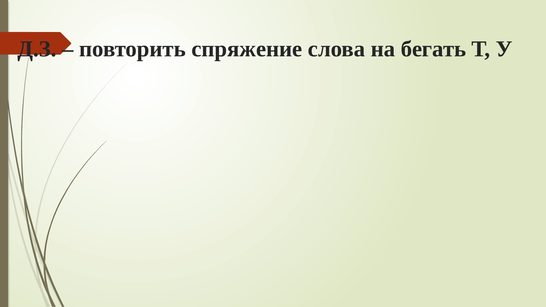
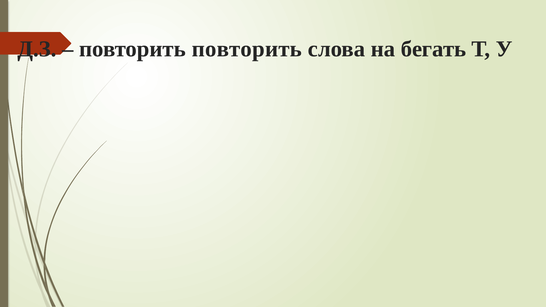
повторить спряжение: спряжение -> повторить
